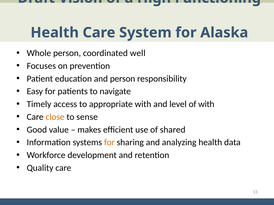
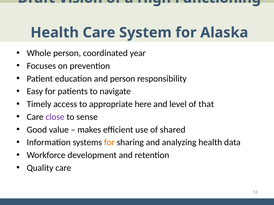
well: well -> year
appropriate with: with -> here
of with: with -> that
close colour: orange -> purple
